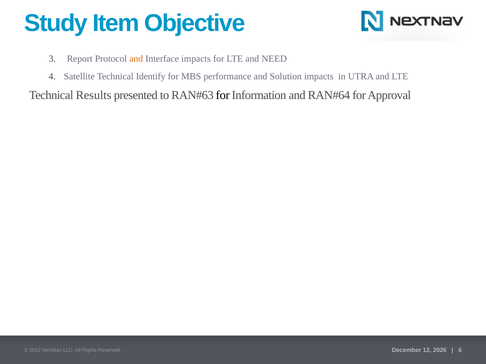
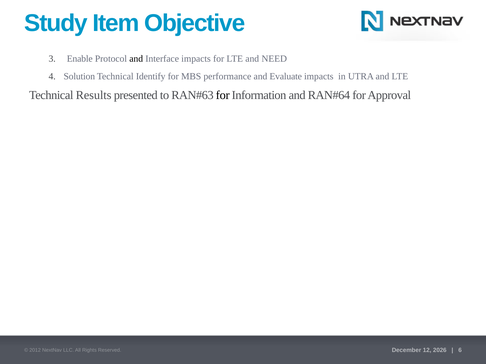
Report: Report -> Enable
and at (136, 59) colour: orange -> black
Satellite: Satellite -> Solution
Solution: Solution -> Evaluate
